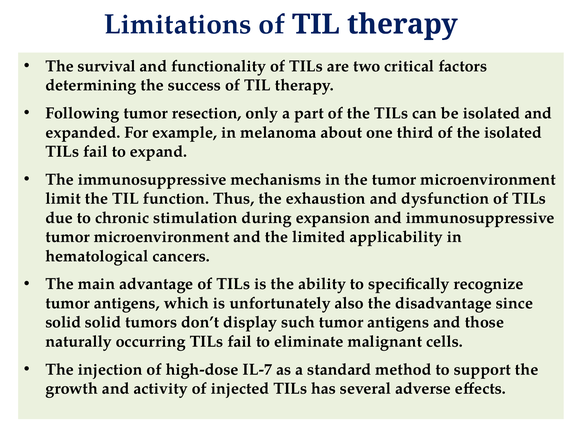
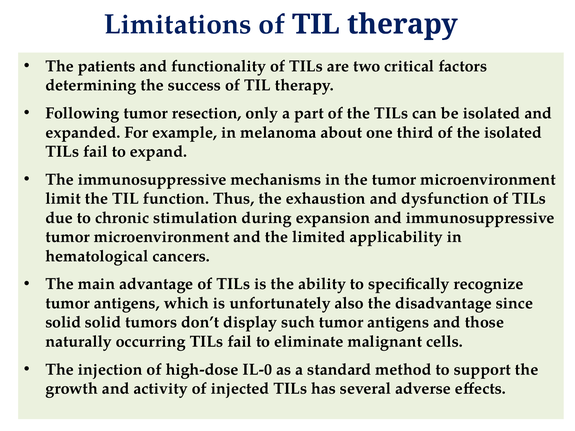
survival: survival -> patients
IL-7: IL-7 -> IL-0
